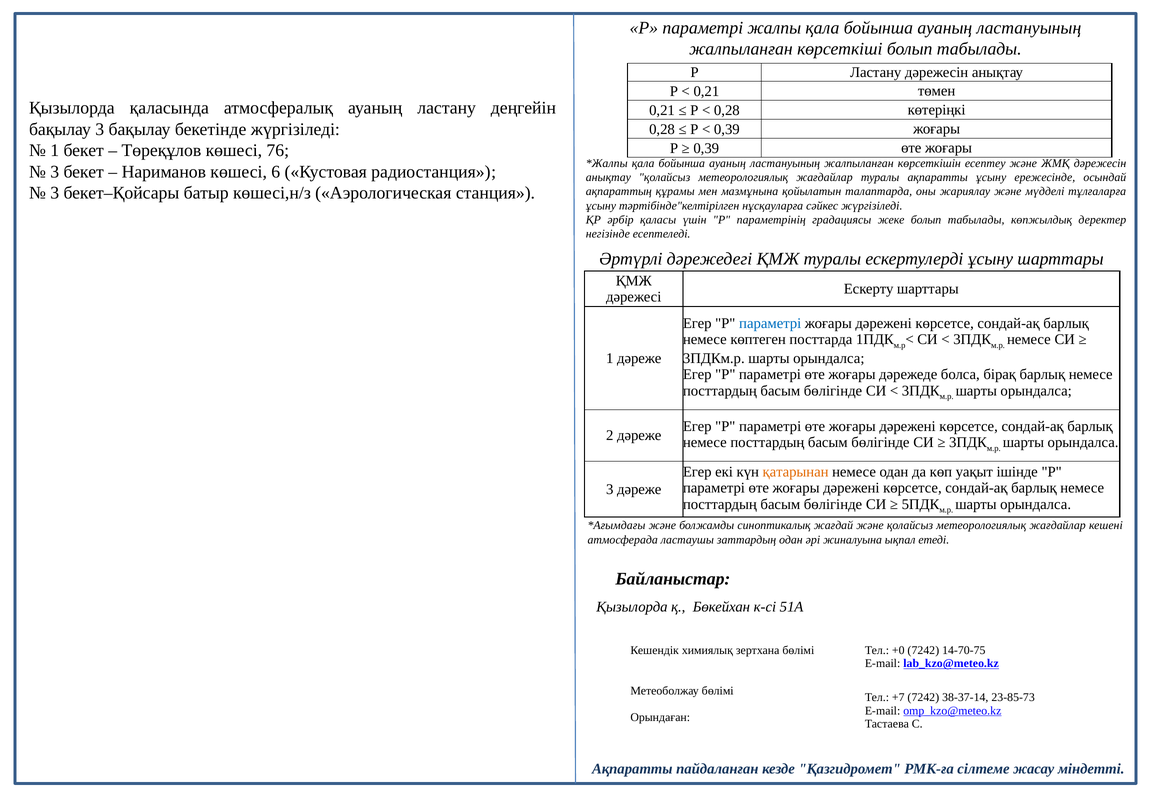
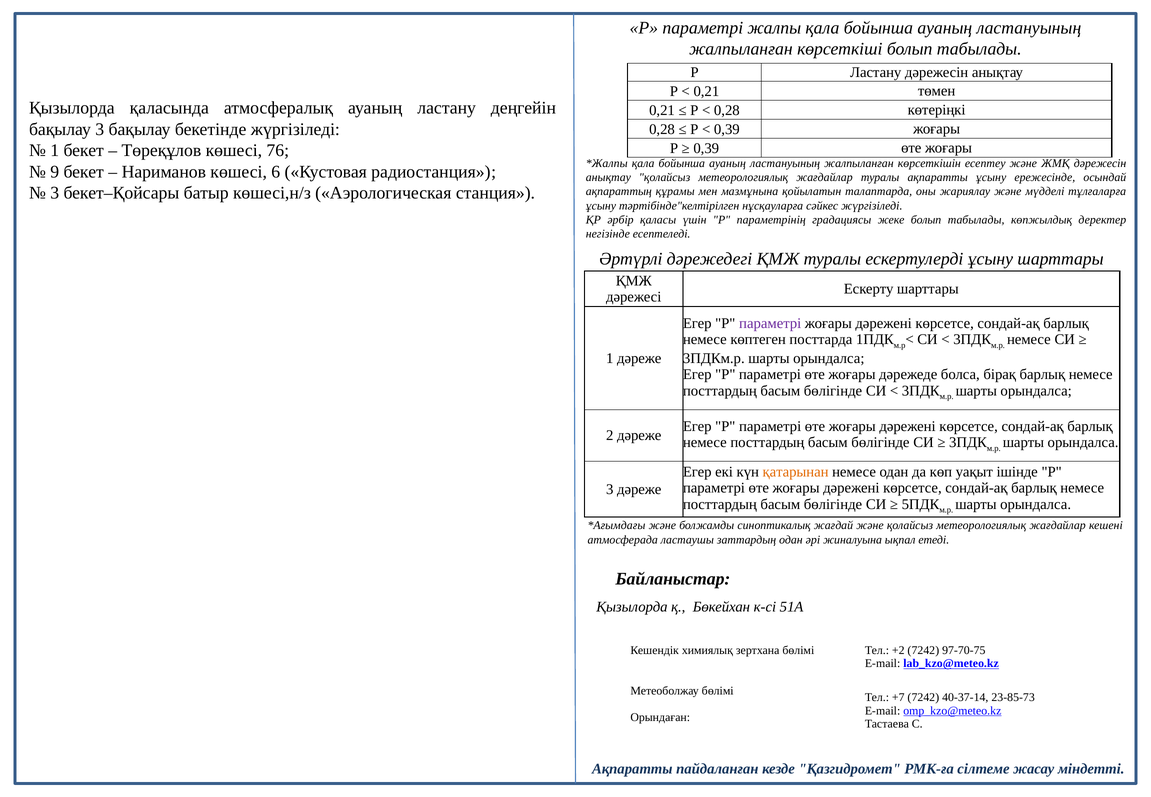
3 at (55, 172): 3 -> 9
параметрі at (770, 323) colour: blue -> purple
+0: +0 -> +2
14-70-75: 14-70-75 -> 97-70-75
38-37-14: 38-37-14 -> 40-37-14
